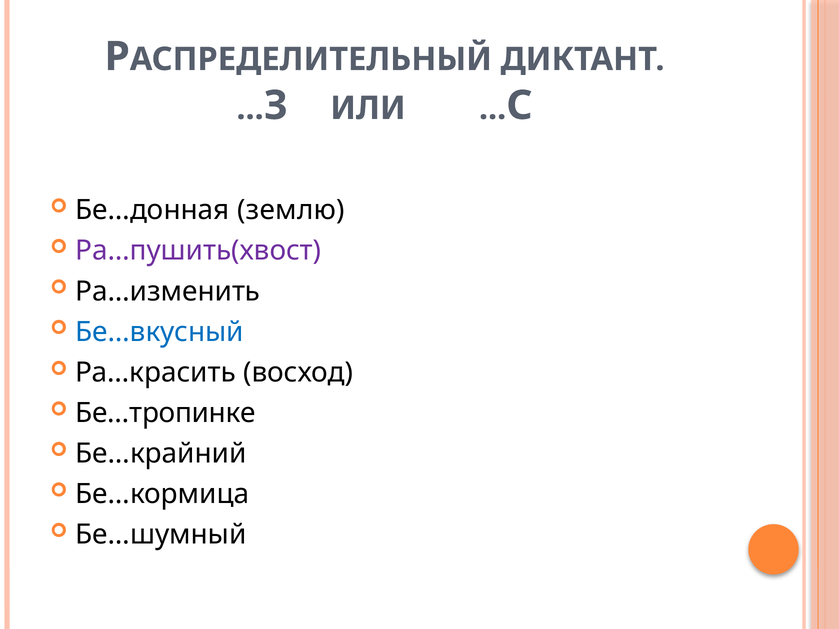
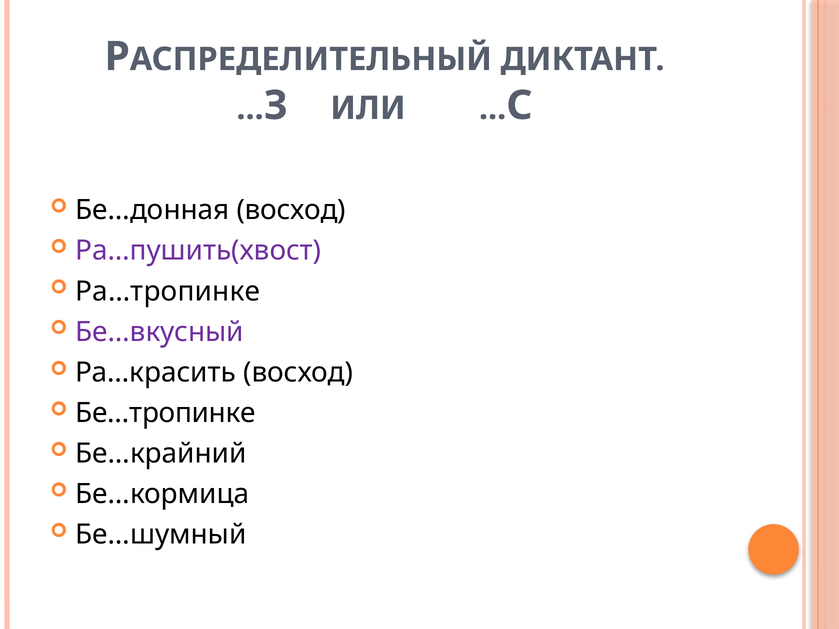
Бе…донная землю: землю -> восход
Ра…изменить: Ра…изменить -> Ра…тропинке
Бе…вкусный colour: blue -> purple
